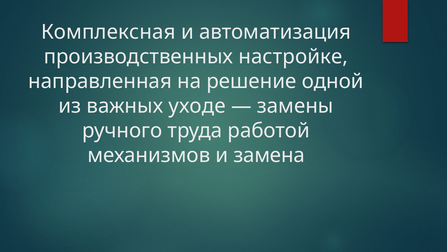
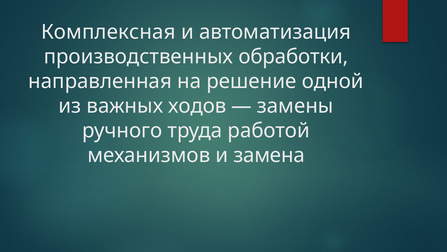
настройке: настройке -> обработки
уходе: уходе -> ходов
